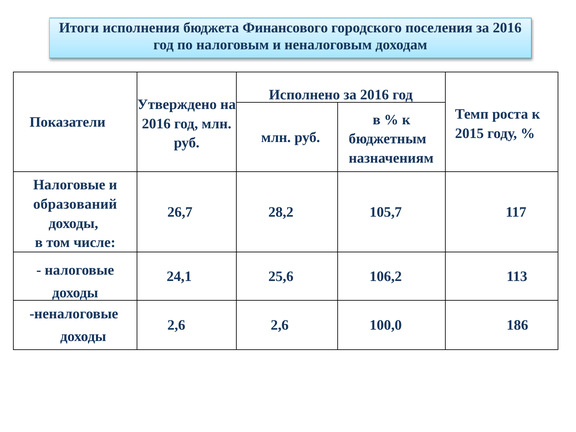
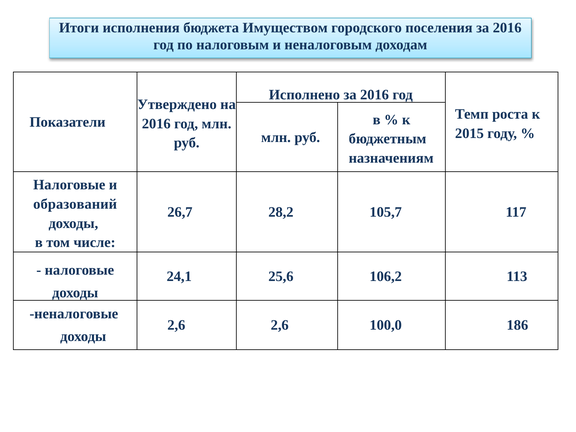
Финансового: Финансового -> Имуществом
